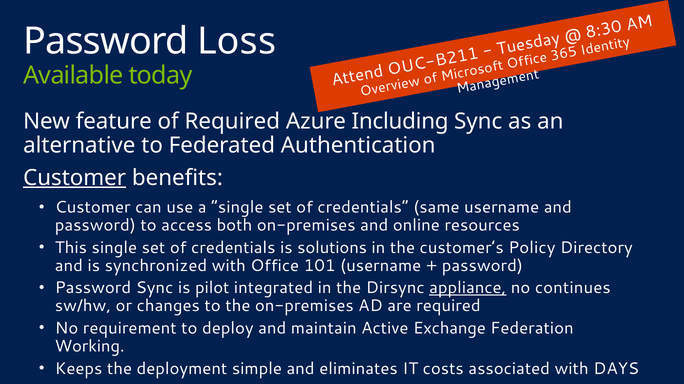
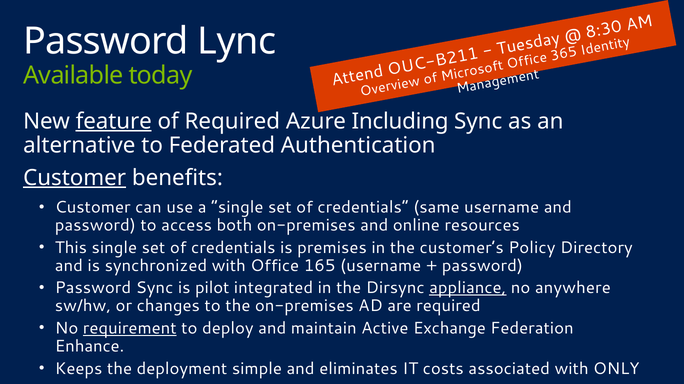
Loss: Loss -> Lync
feature underline: none -> present
solutions: solutions -> premises
101: 101 -> 165
continues: continues -> anywhere
requirement underline: none -> present
Working: Working -> Enhance
DAYS: DAYS -> ONLY
